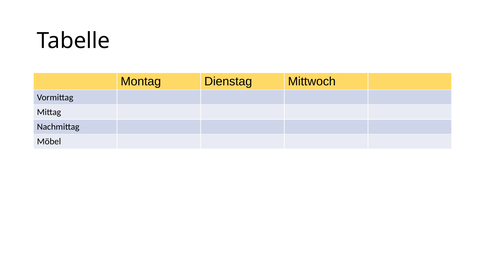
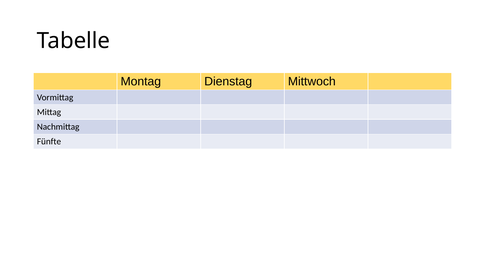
Möbel: Möbel -> Fünfte
